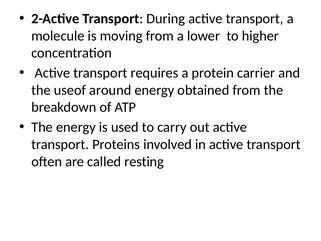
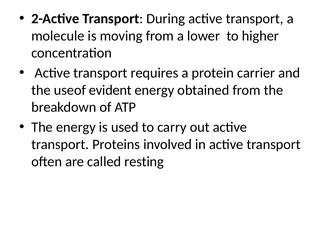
around: around -> evident
